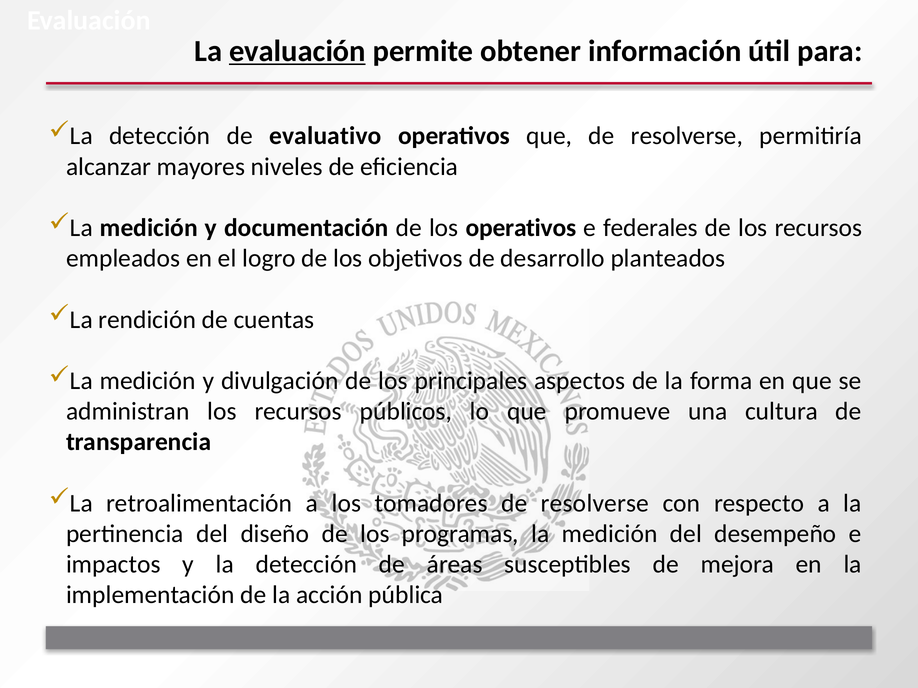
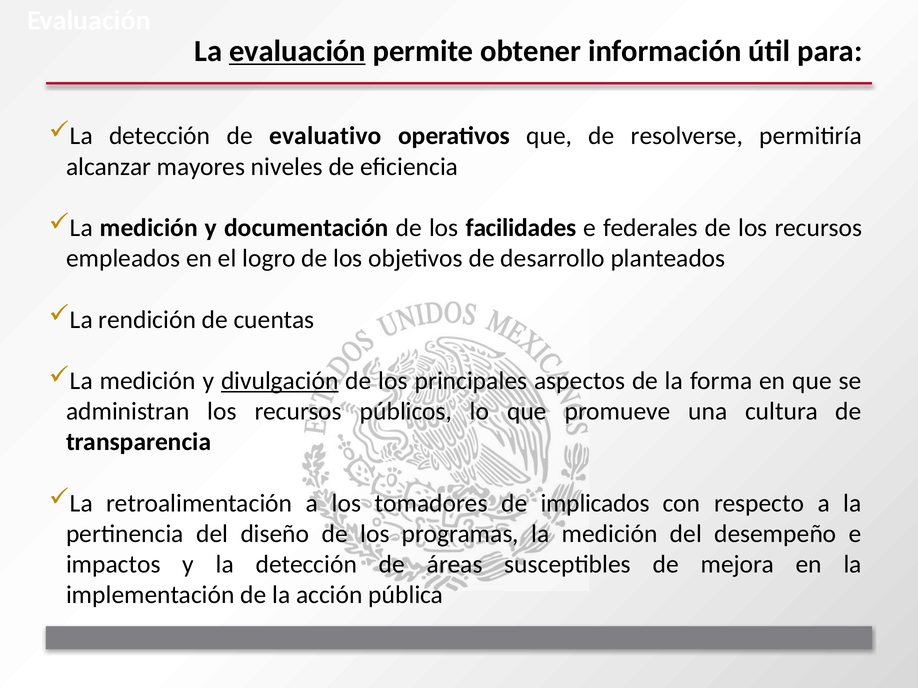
los operativos: operativos -> facilidades
divulgación underline: none -> present
tomadores de resolverse: resolverse -> implicados
